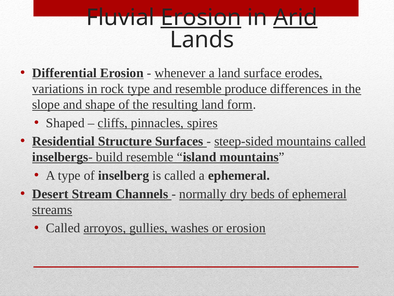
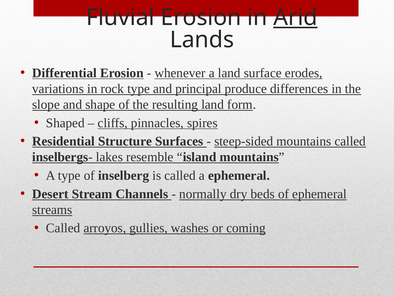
Erosion at (201, 18) underline: present -> none
and resemble: resemble -> principal
build: build -> lakes
or erosion: erosion -> coming
